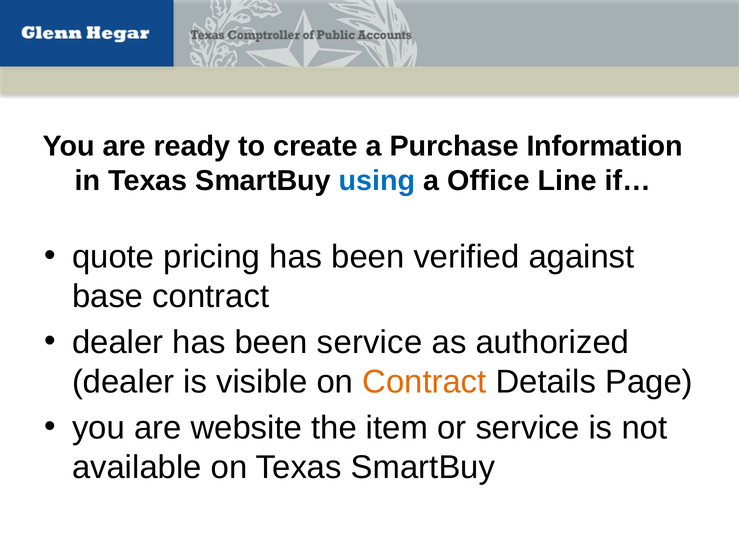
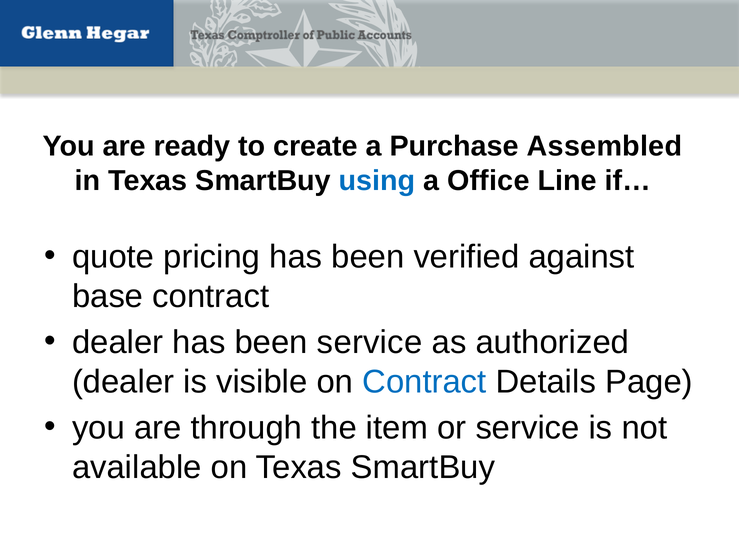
Information: Information -> Assembled
Contract at (424, 381) colour: orange -> blue
website: website -> through
